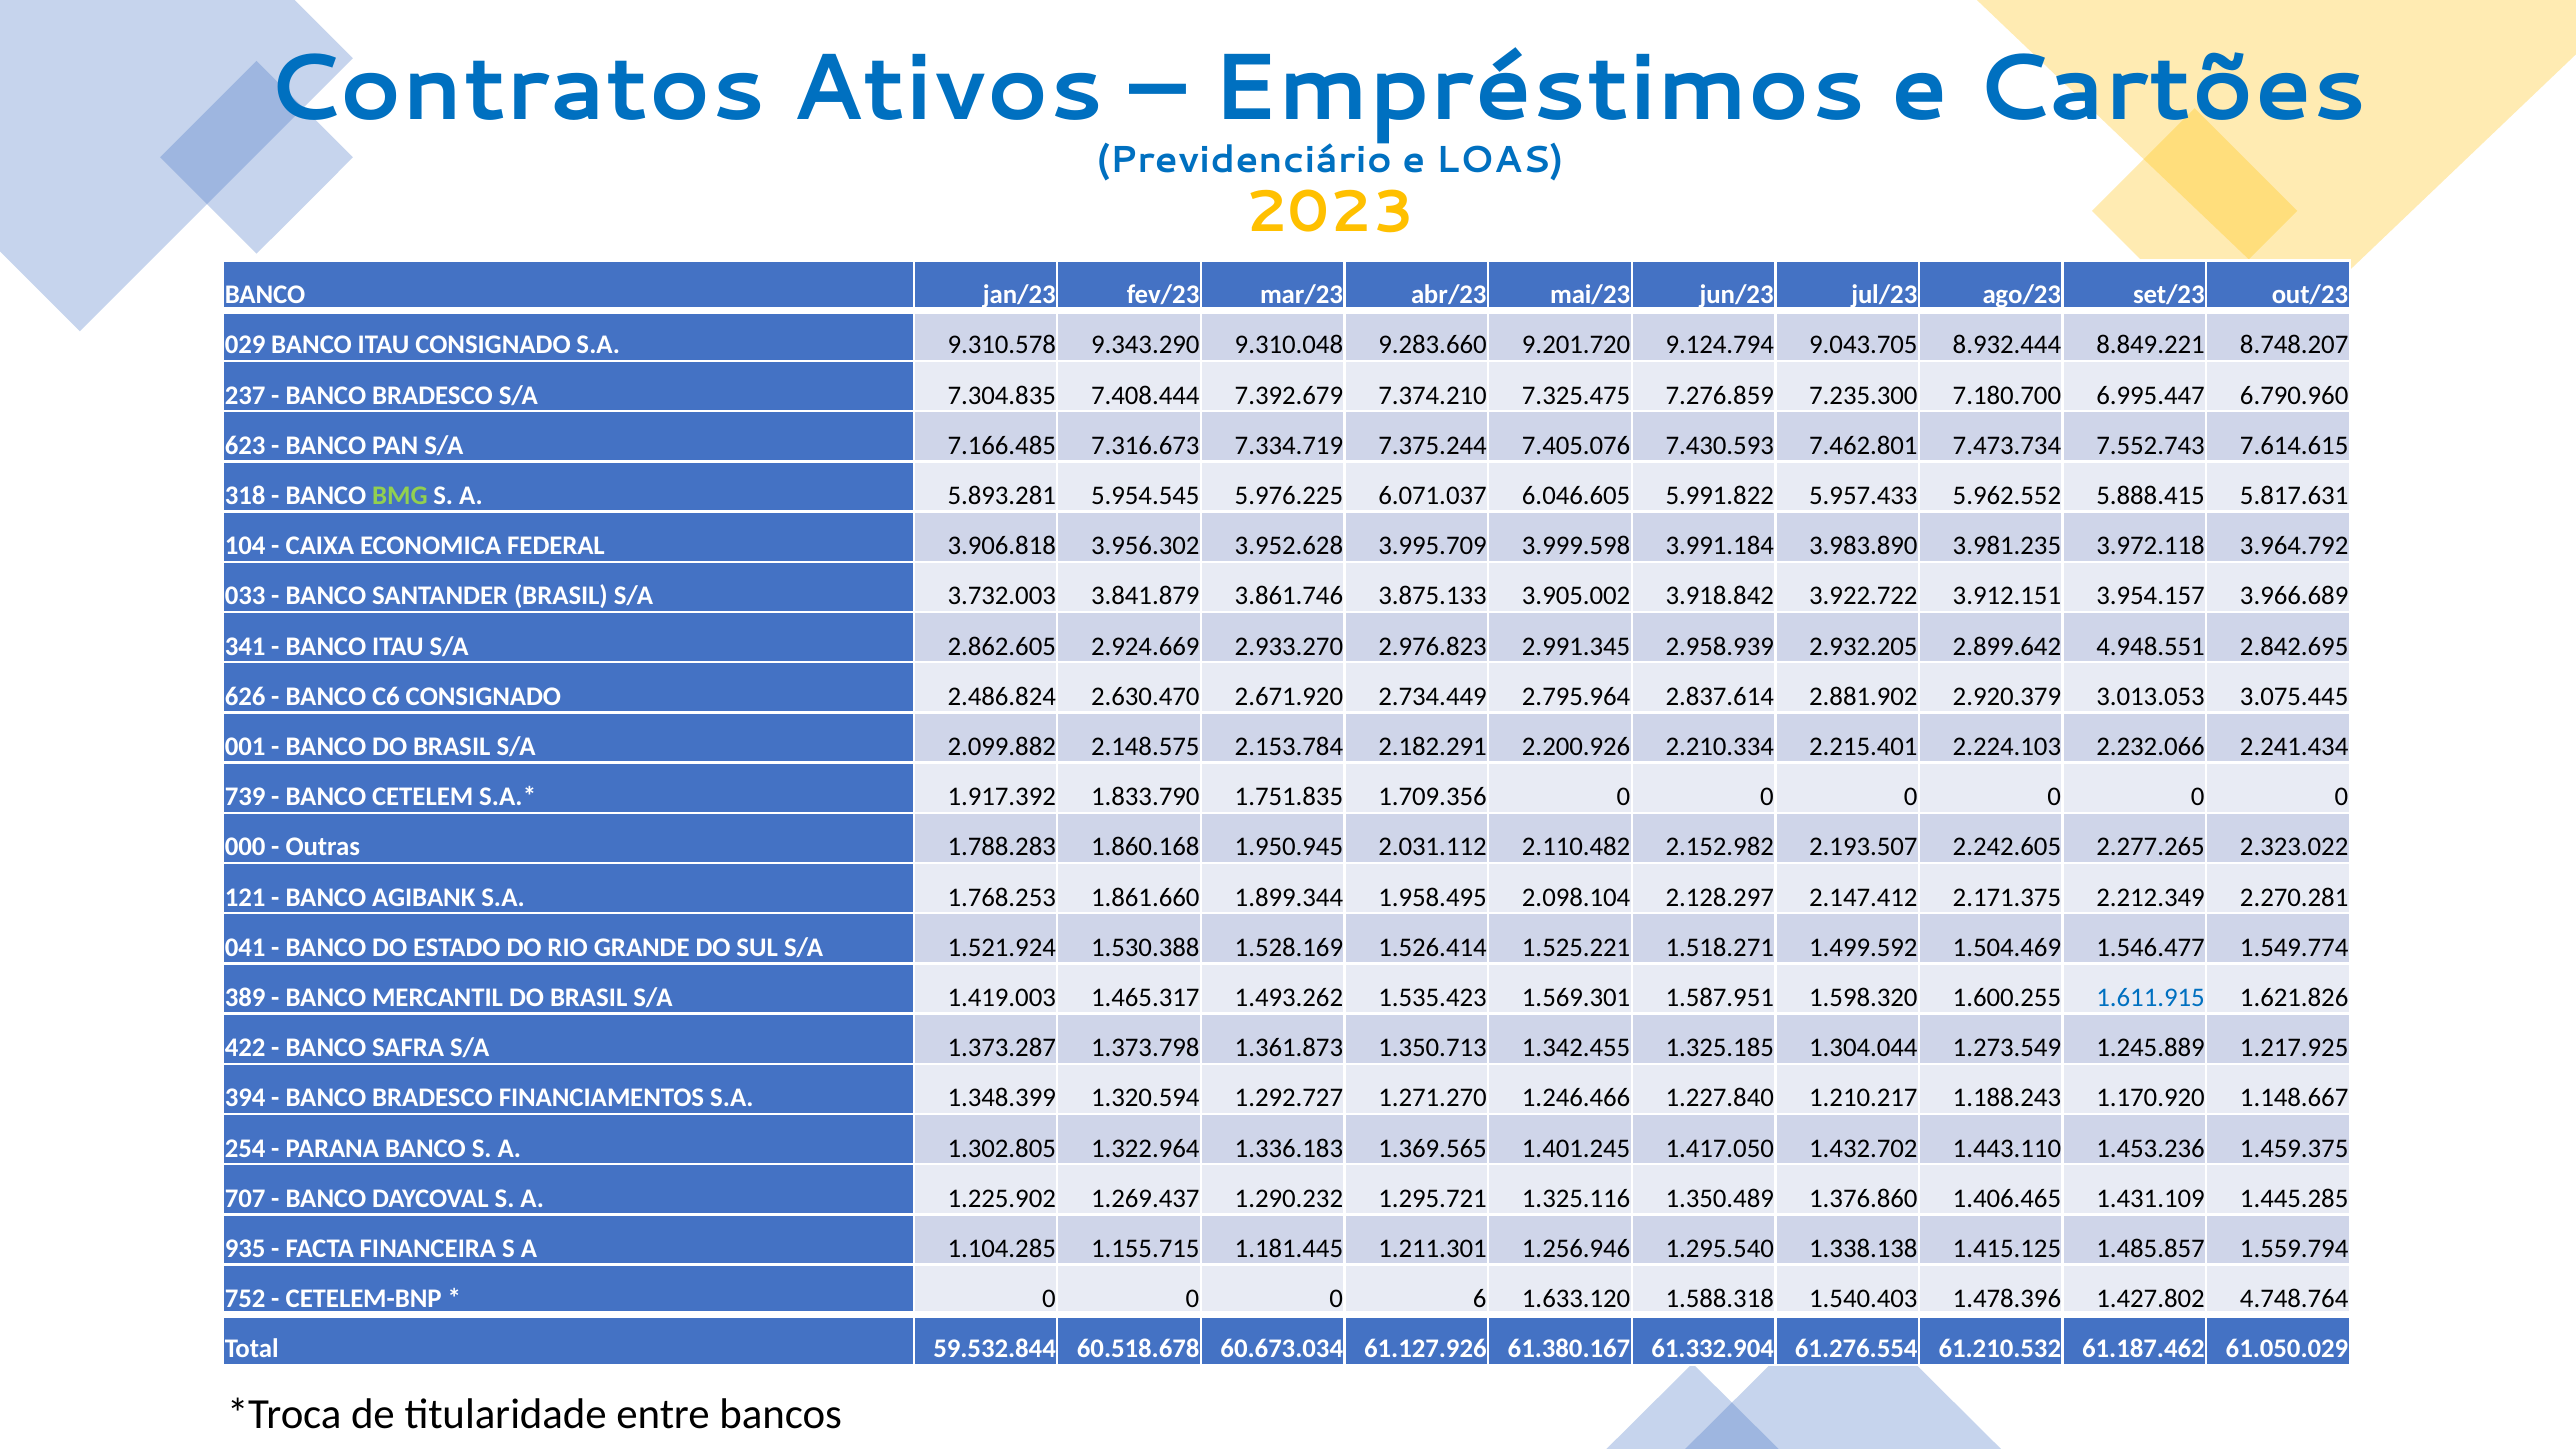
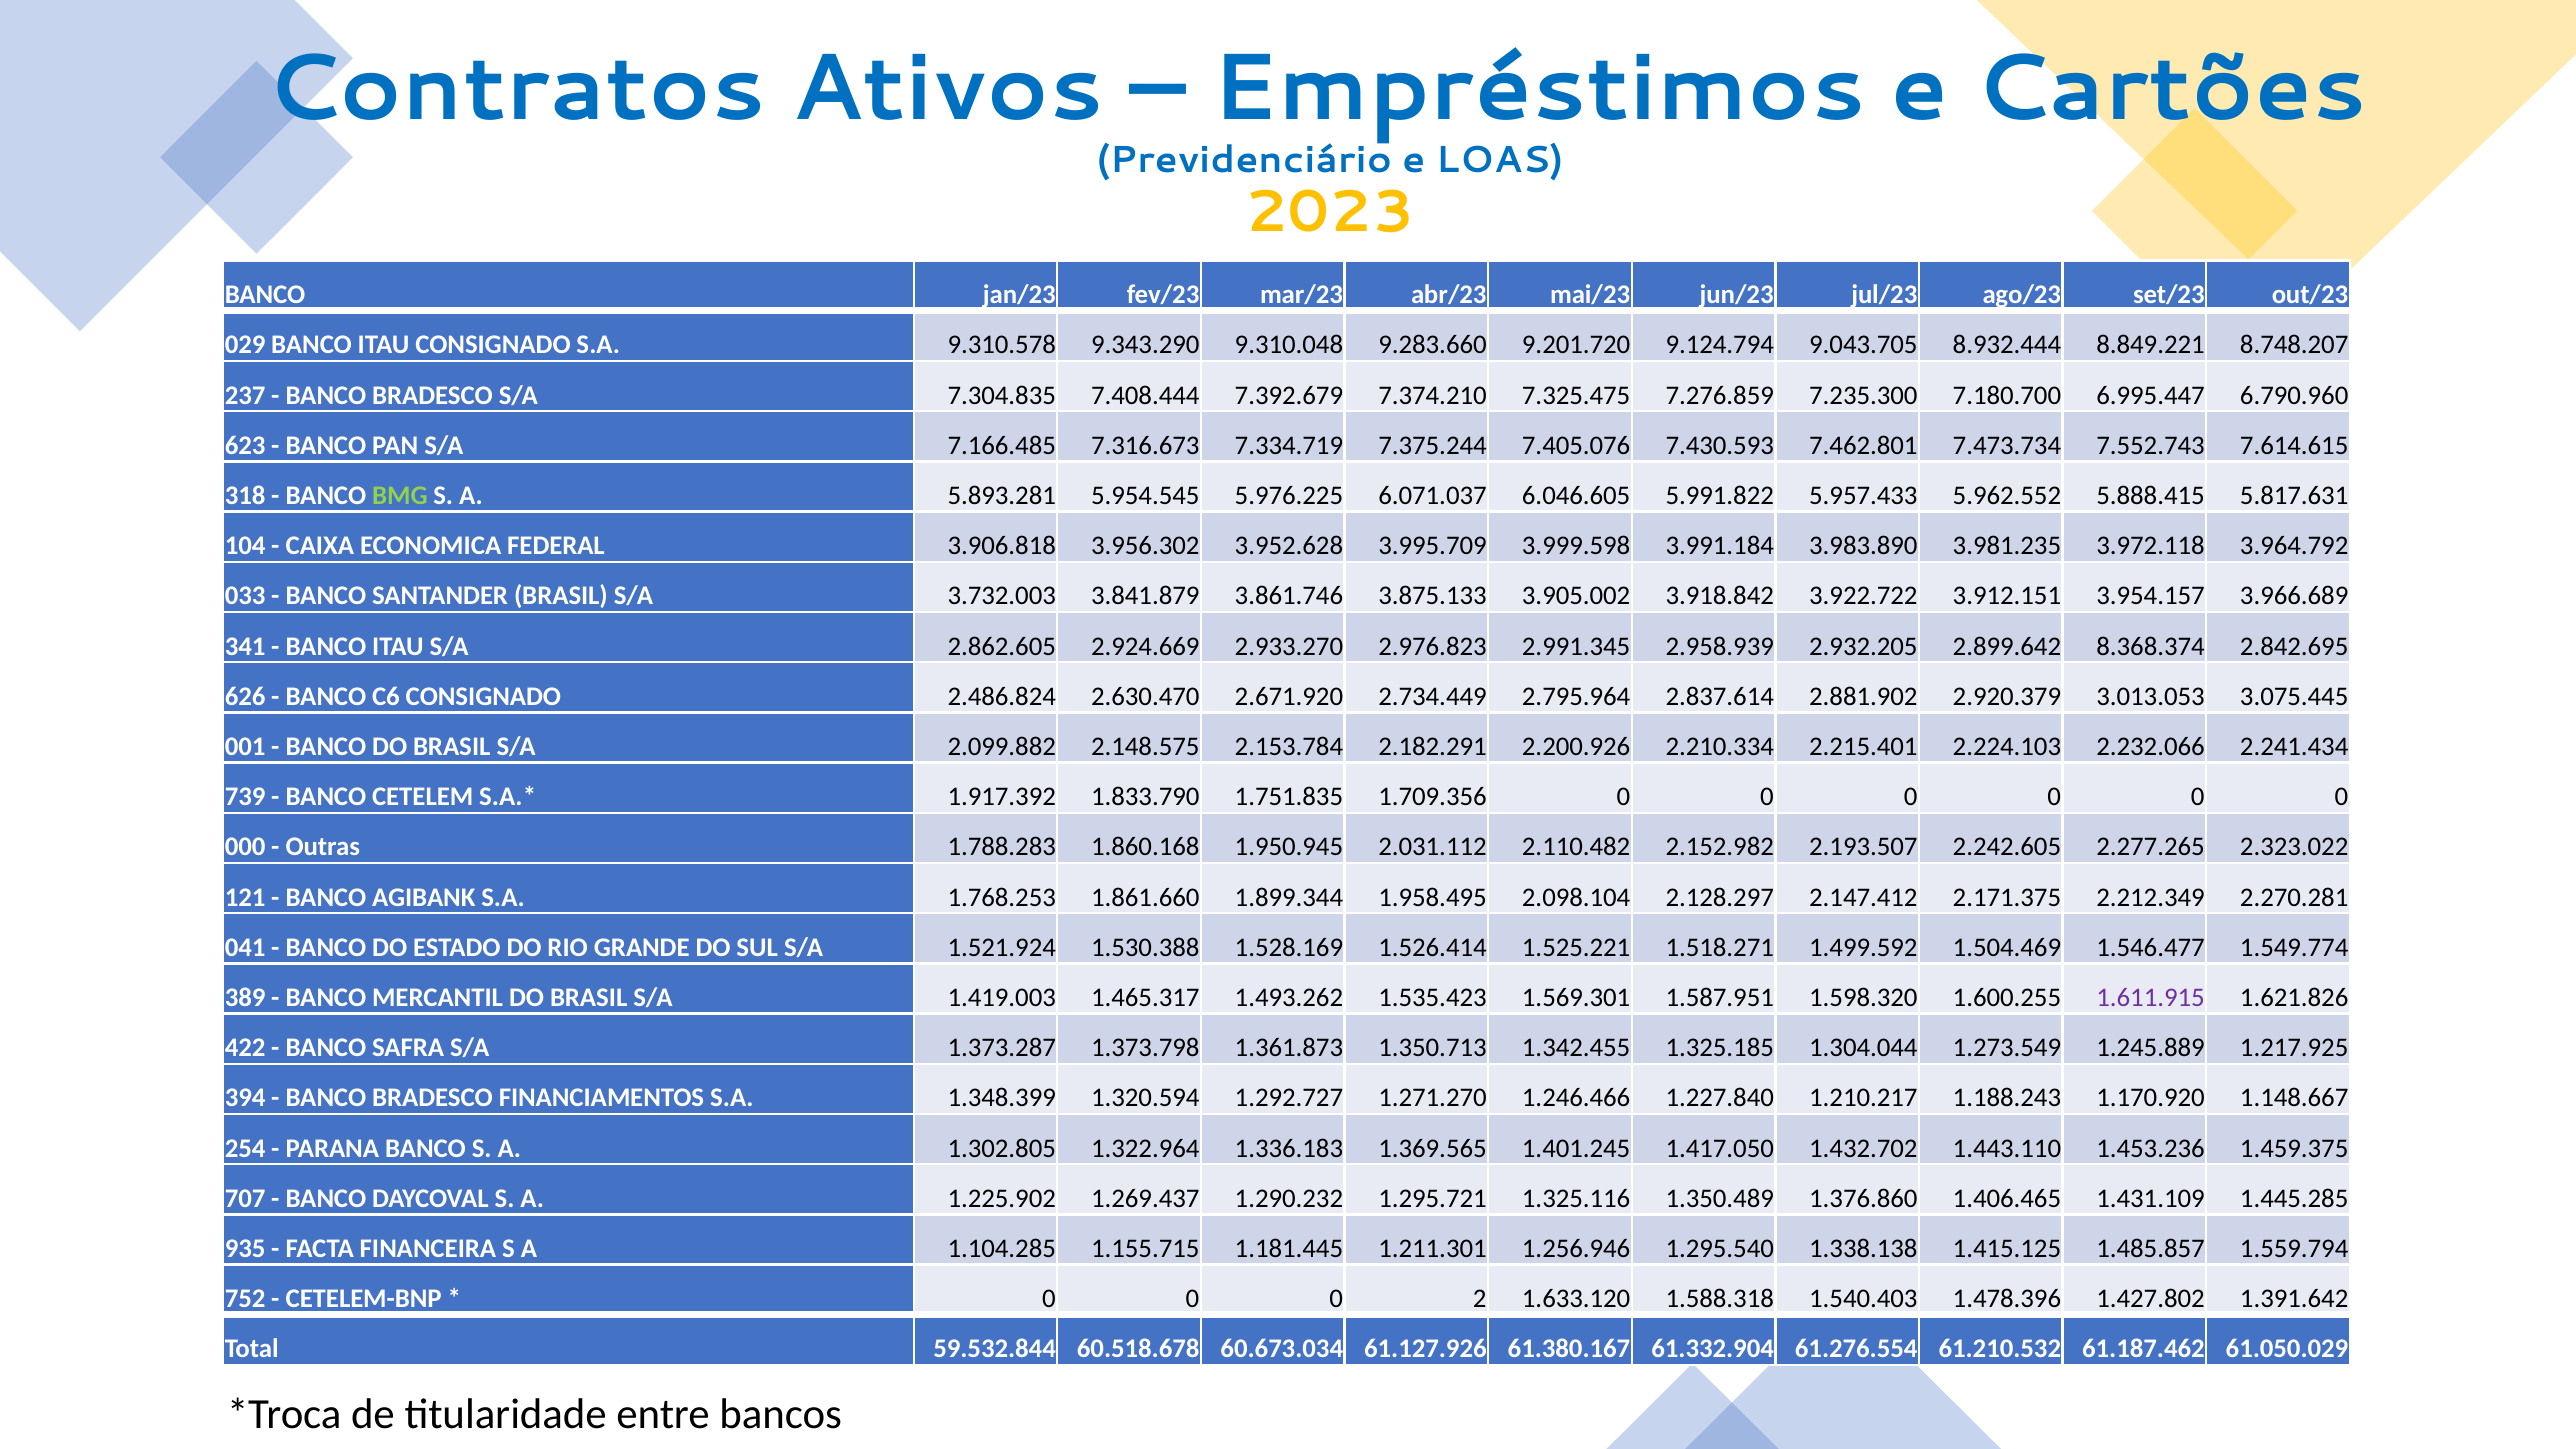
4.948.551: 4.948.551 -> 8.368.374
1.611.915 colour: blue -> purple
6: 6 -> 2
4.748.764: 4.748.764 -> 1.391.642
